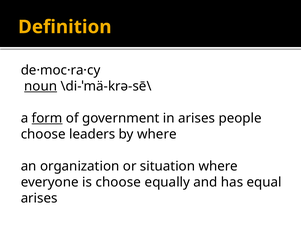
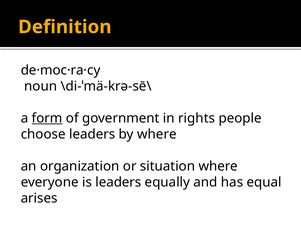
noun underline: present -> none
in arises: arises -> rights
is choose: choose -> leaders
